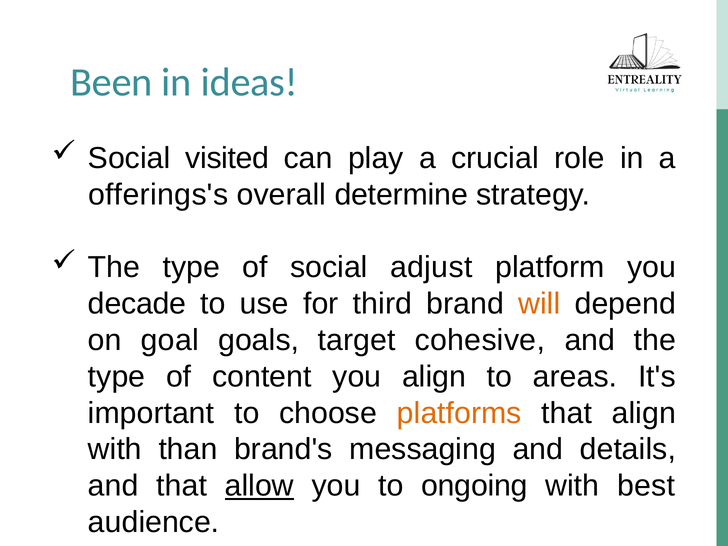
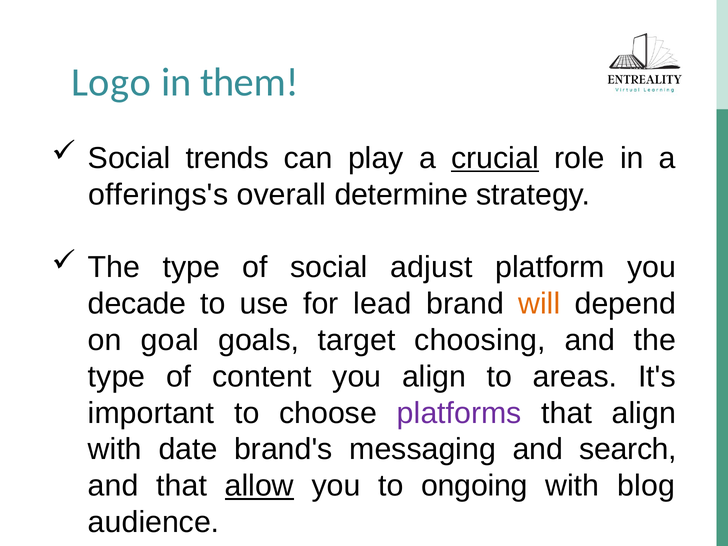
Been: Been -> Logo
ideas: ideas -> them
visited: visited -> trends
crucial underline: none -> present
third: third -> lead
cohesive: cohesive -> choosing
platforms colour: orange -> purple
than: than -> date
details: details -> search
best: best -> blog
